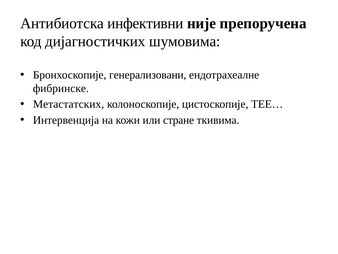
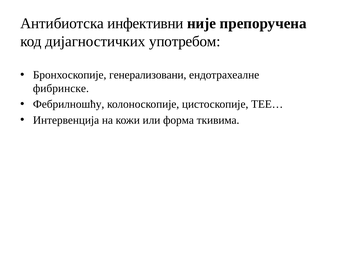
шумовима: шумовима -> употребом
Метастатских: Метастатских -> Фебрилношћу
стране: стране -> форма
